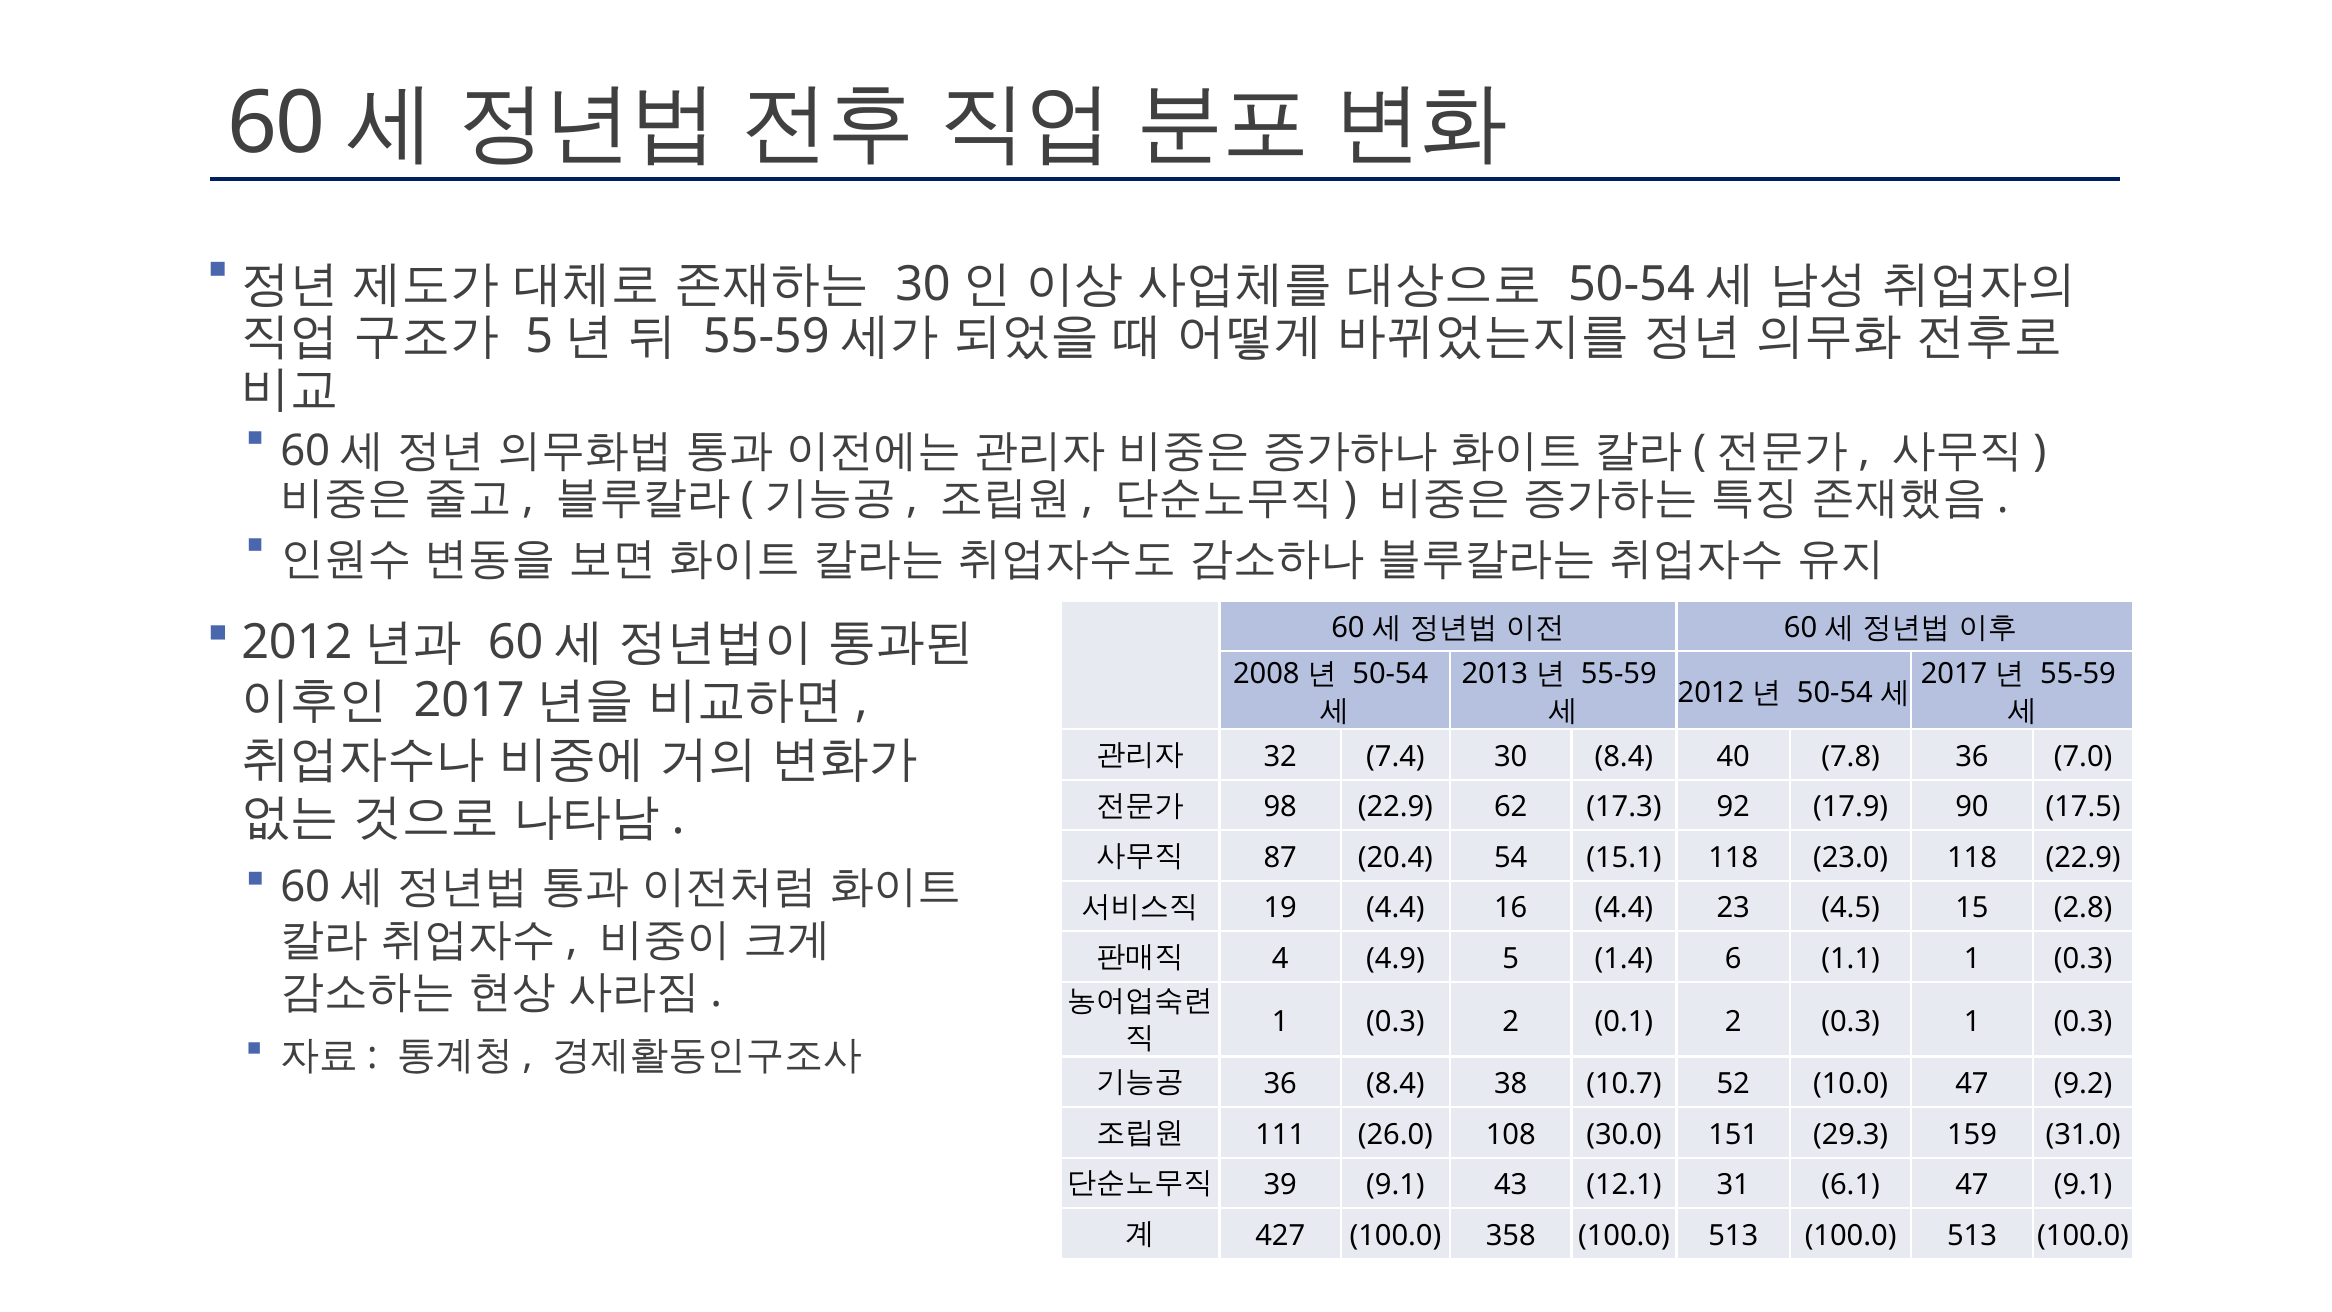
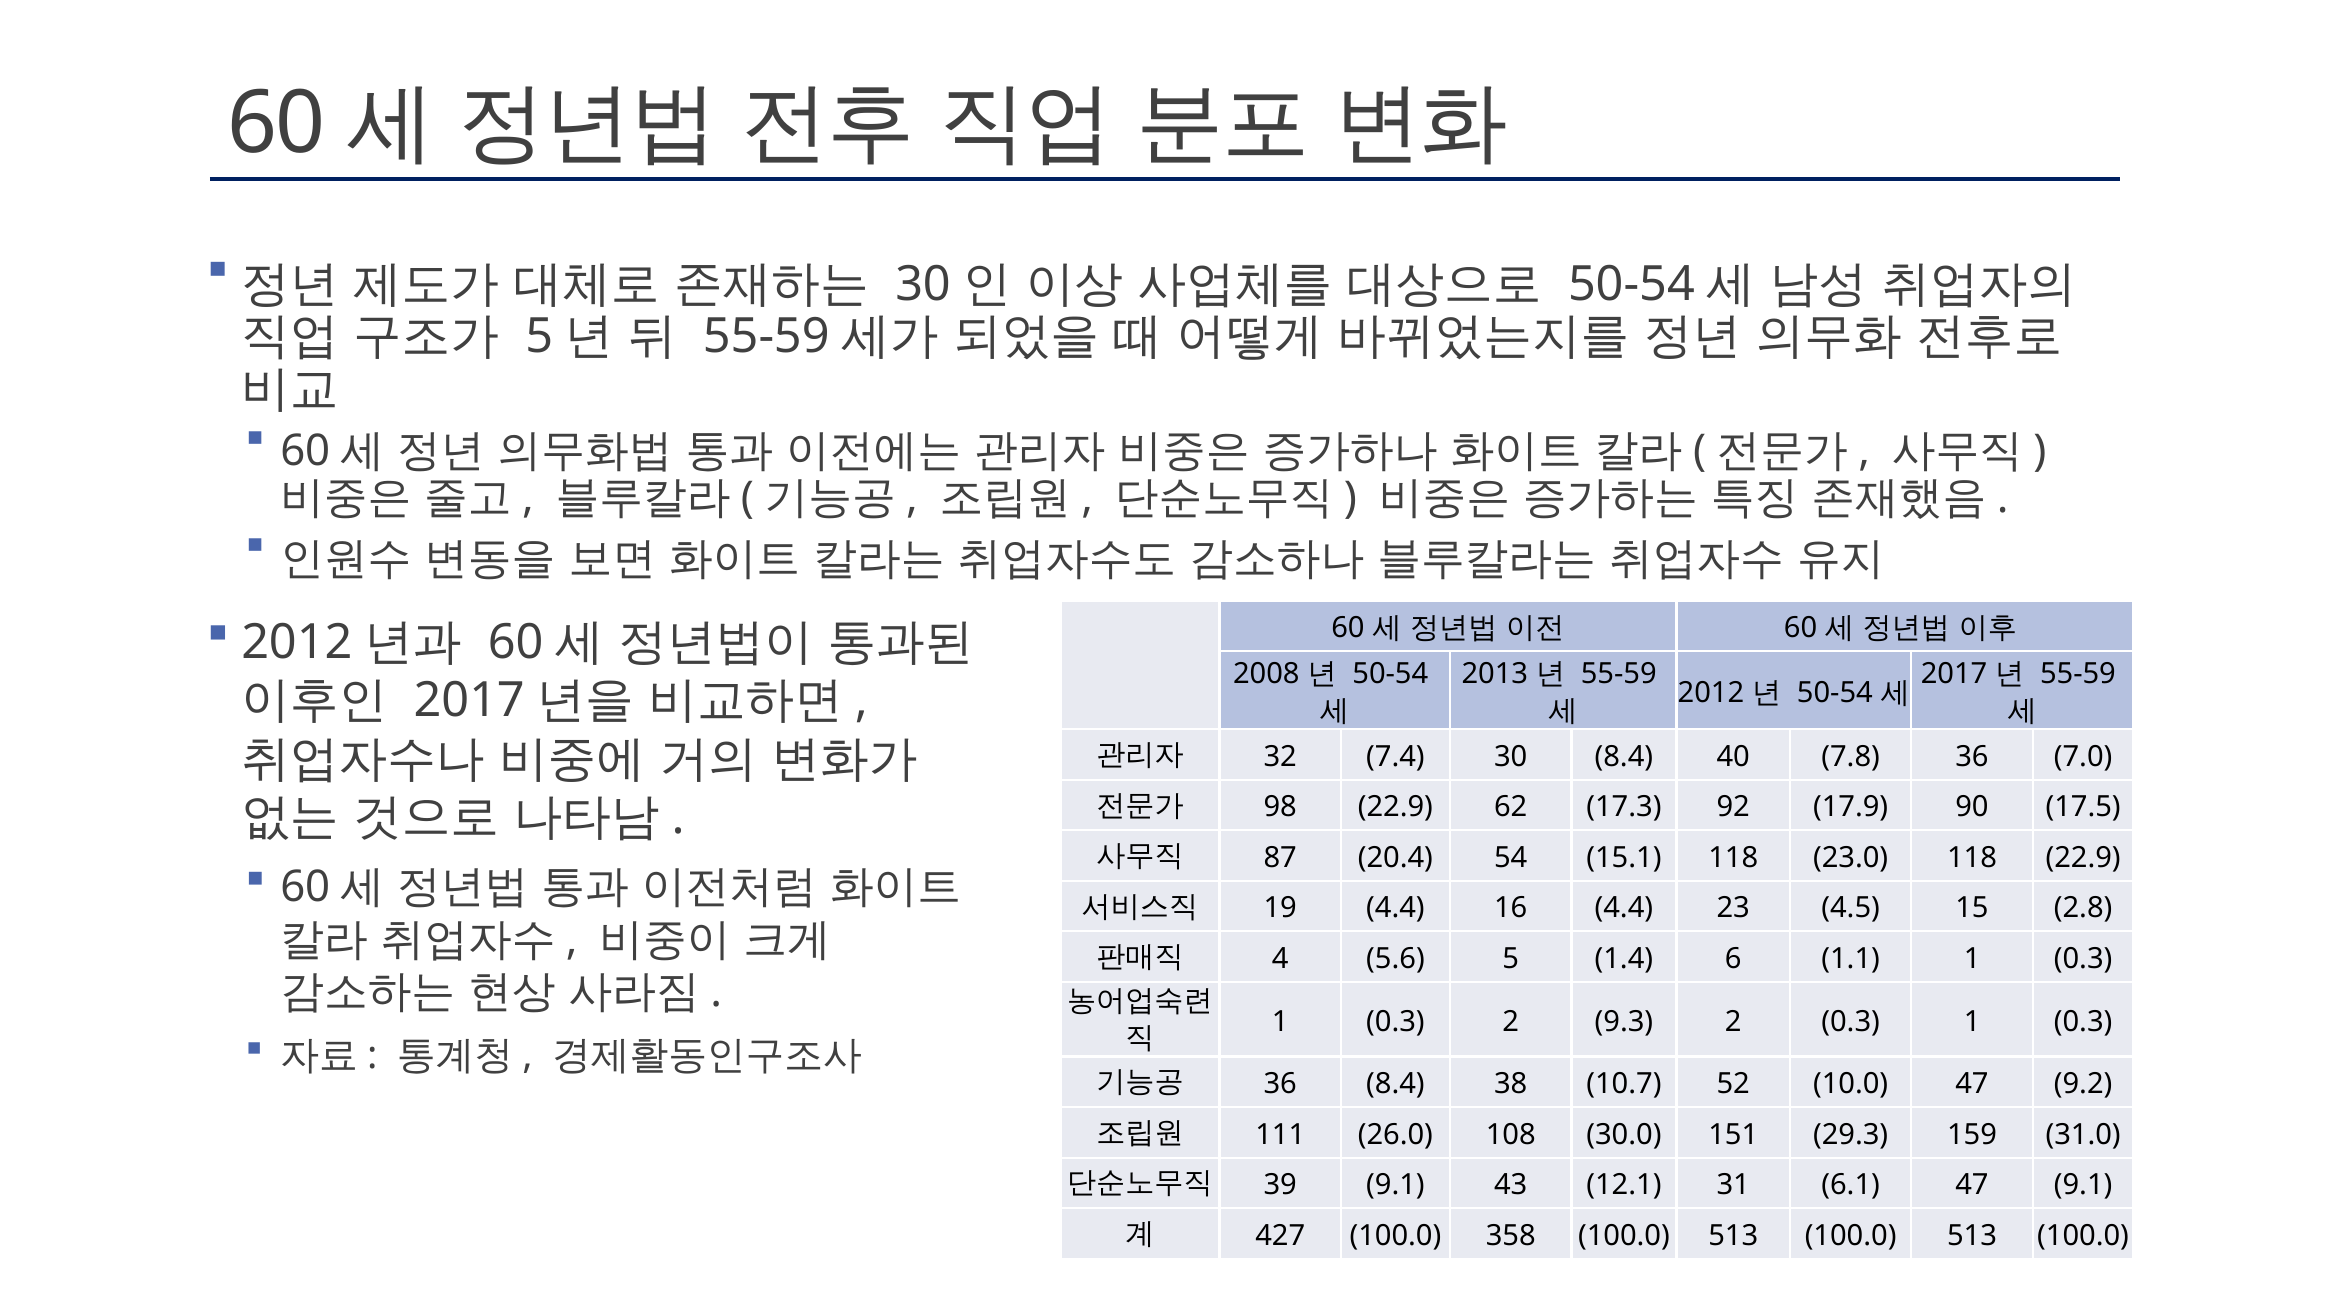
4.9: 4.9 -> 5.6
0.1: 0.1 -> 9.3
